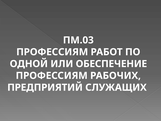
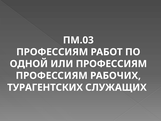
ИЛИ ОБЕСПЕЧЕНИЕ: ОБЕСПЕЧЕНИЕ -> ПРОФЕССИЯМ
ПРЕДПРИЯТИЙ: ПРЕДПРИЯТИЙ -> ТУРАГЕНТСКИХ
